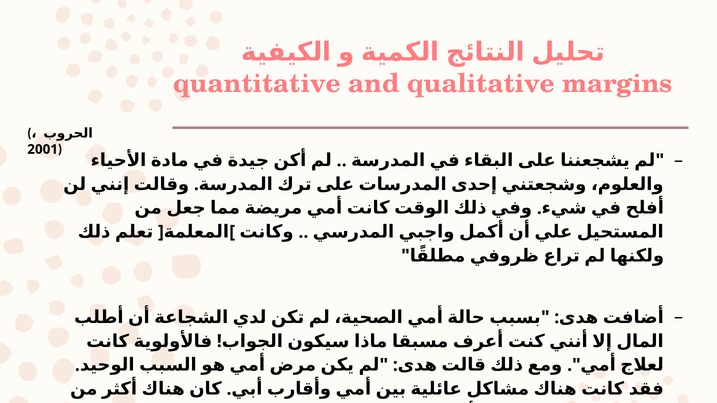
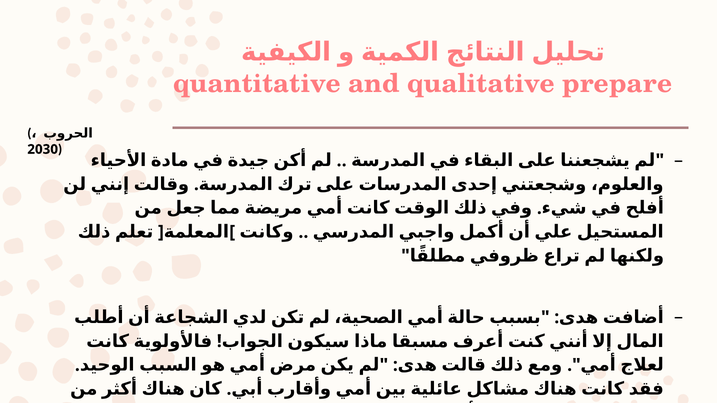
margins: margins -> prepare
2001: 2001 -> 2030
